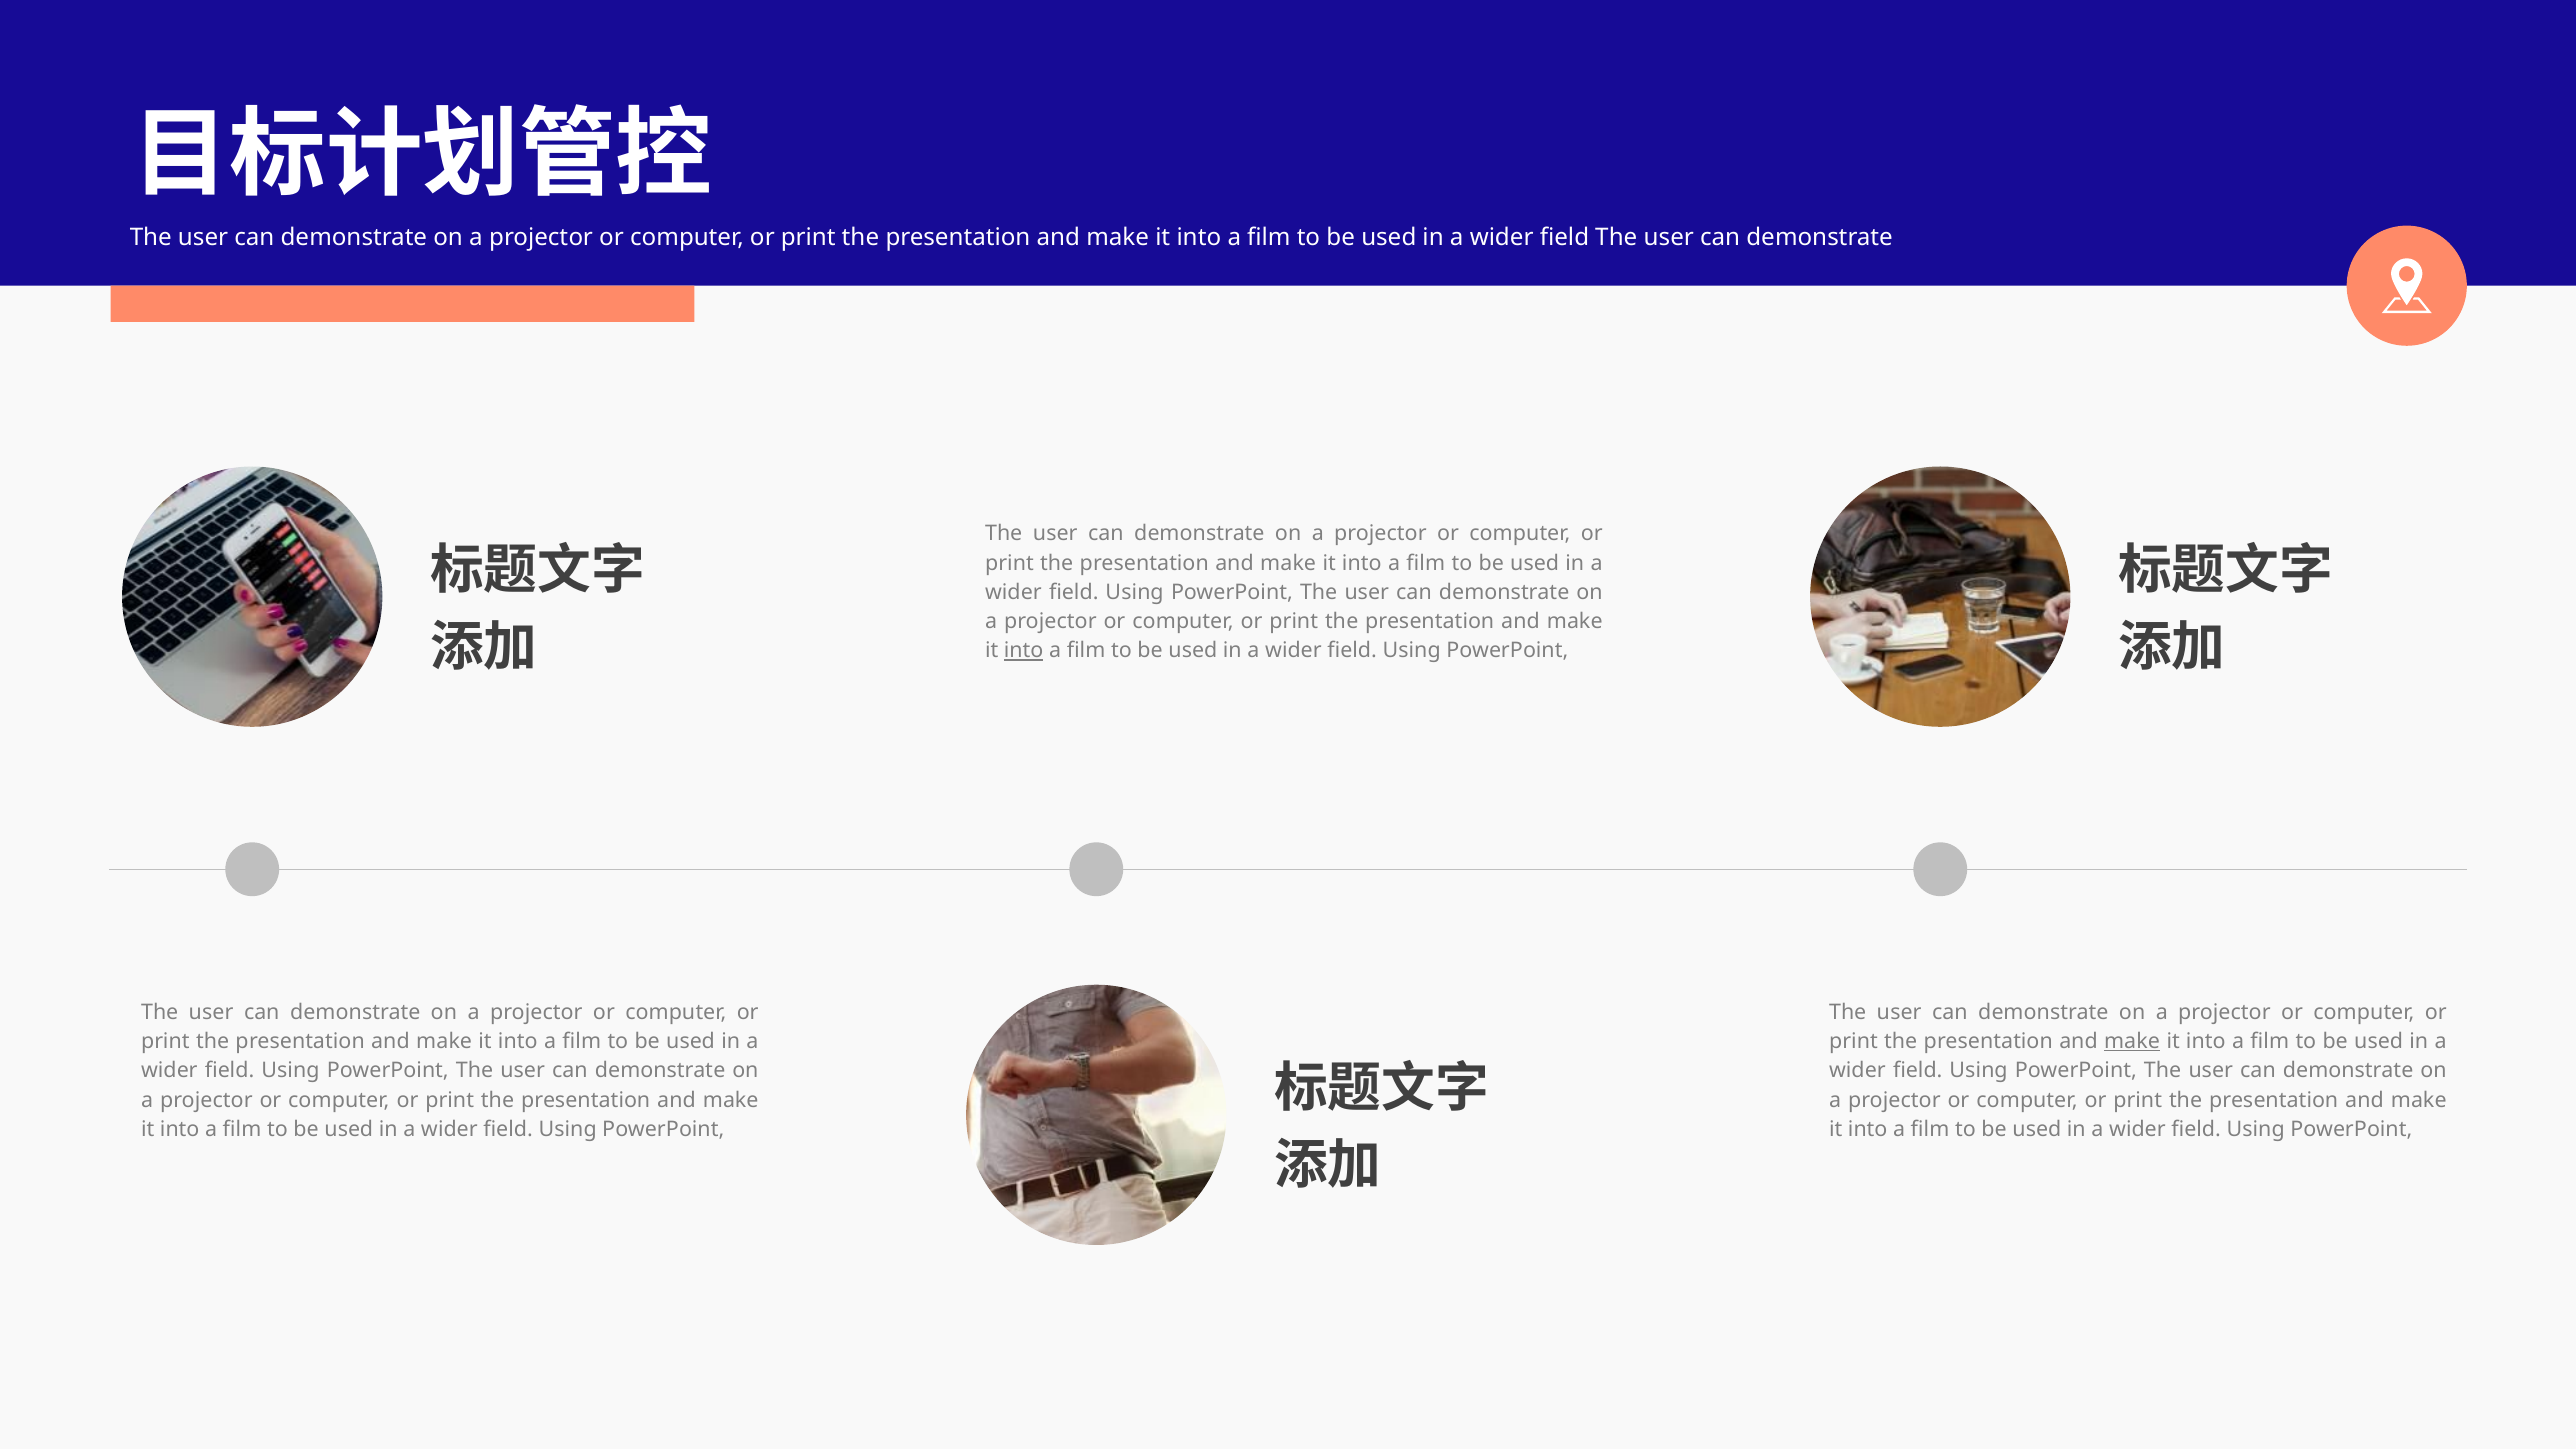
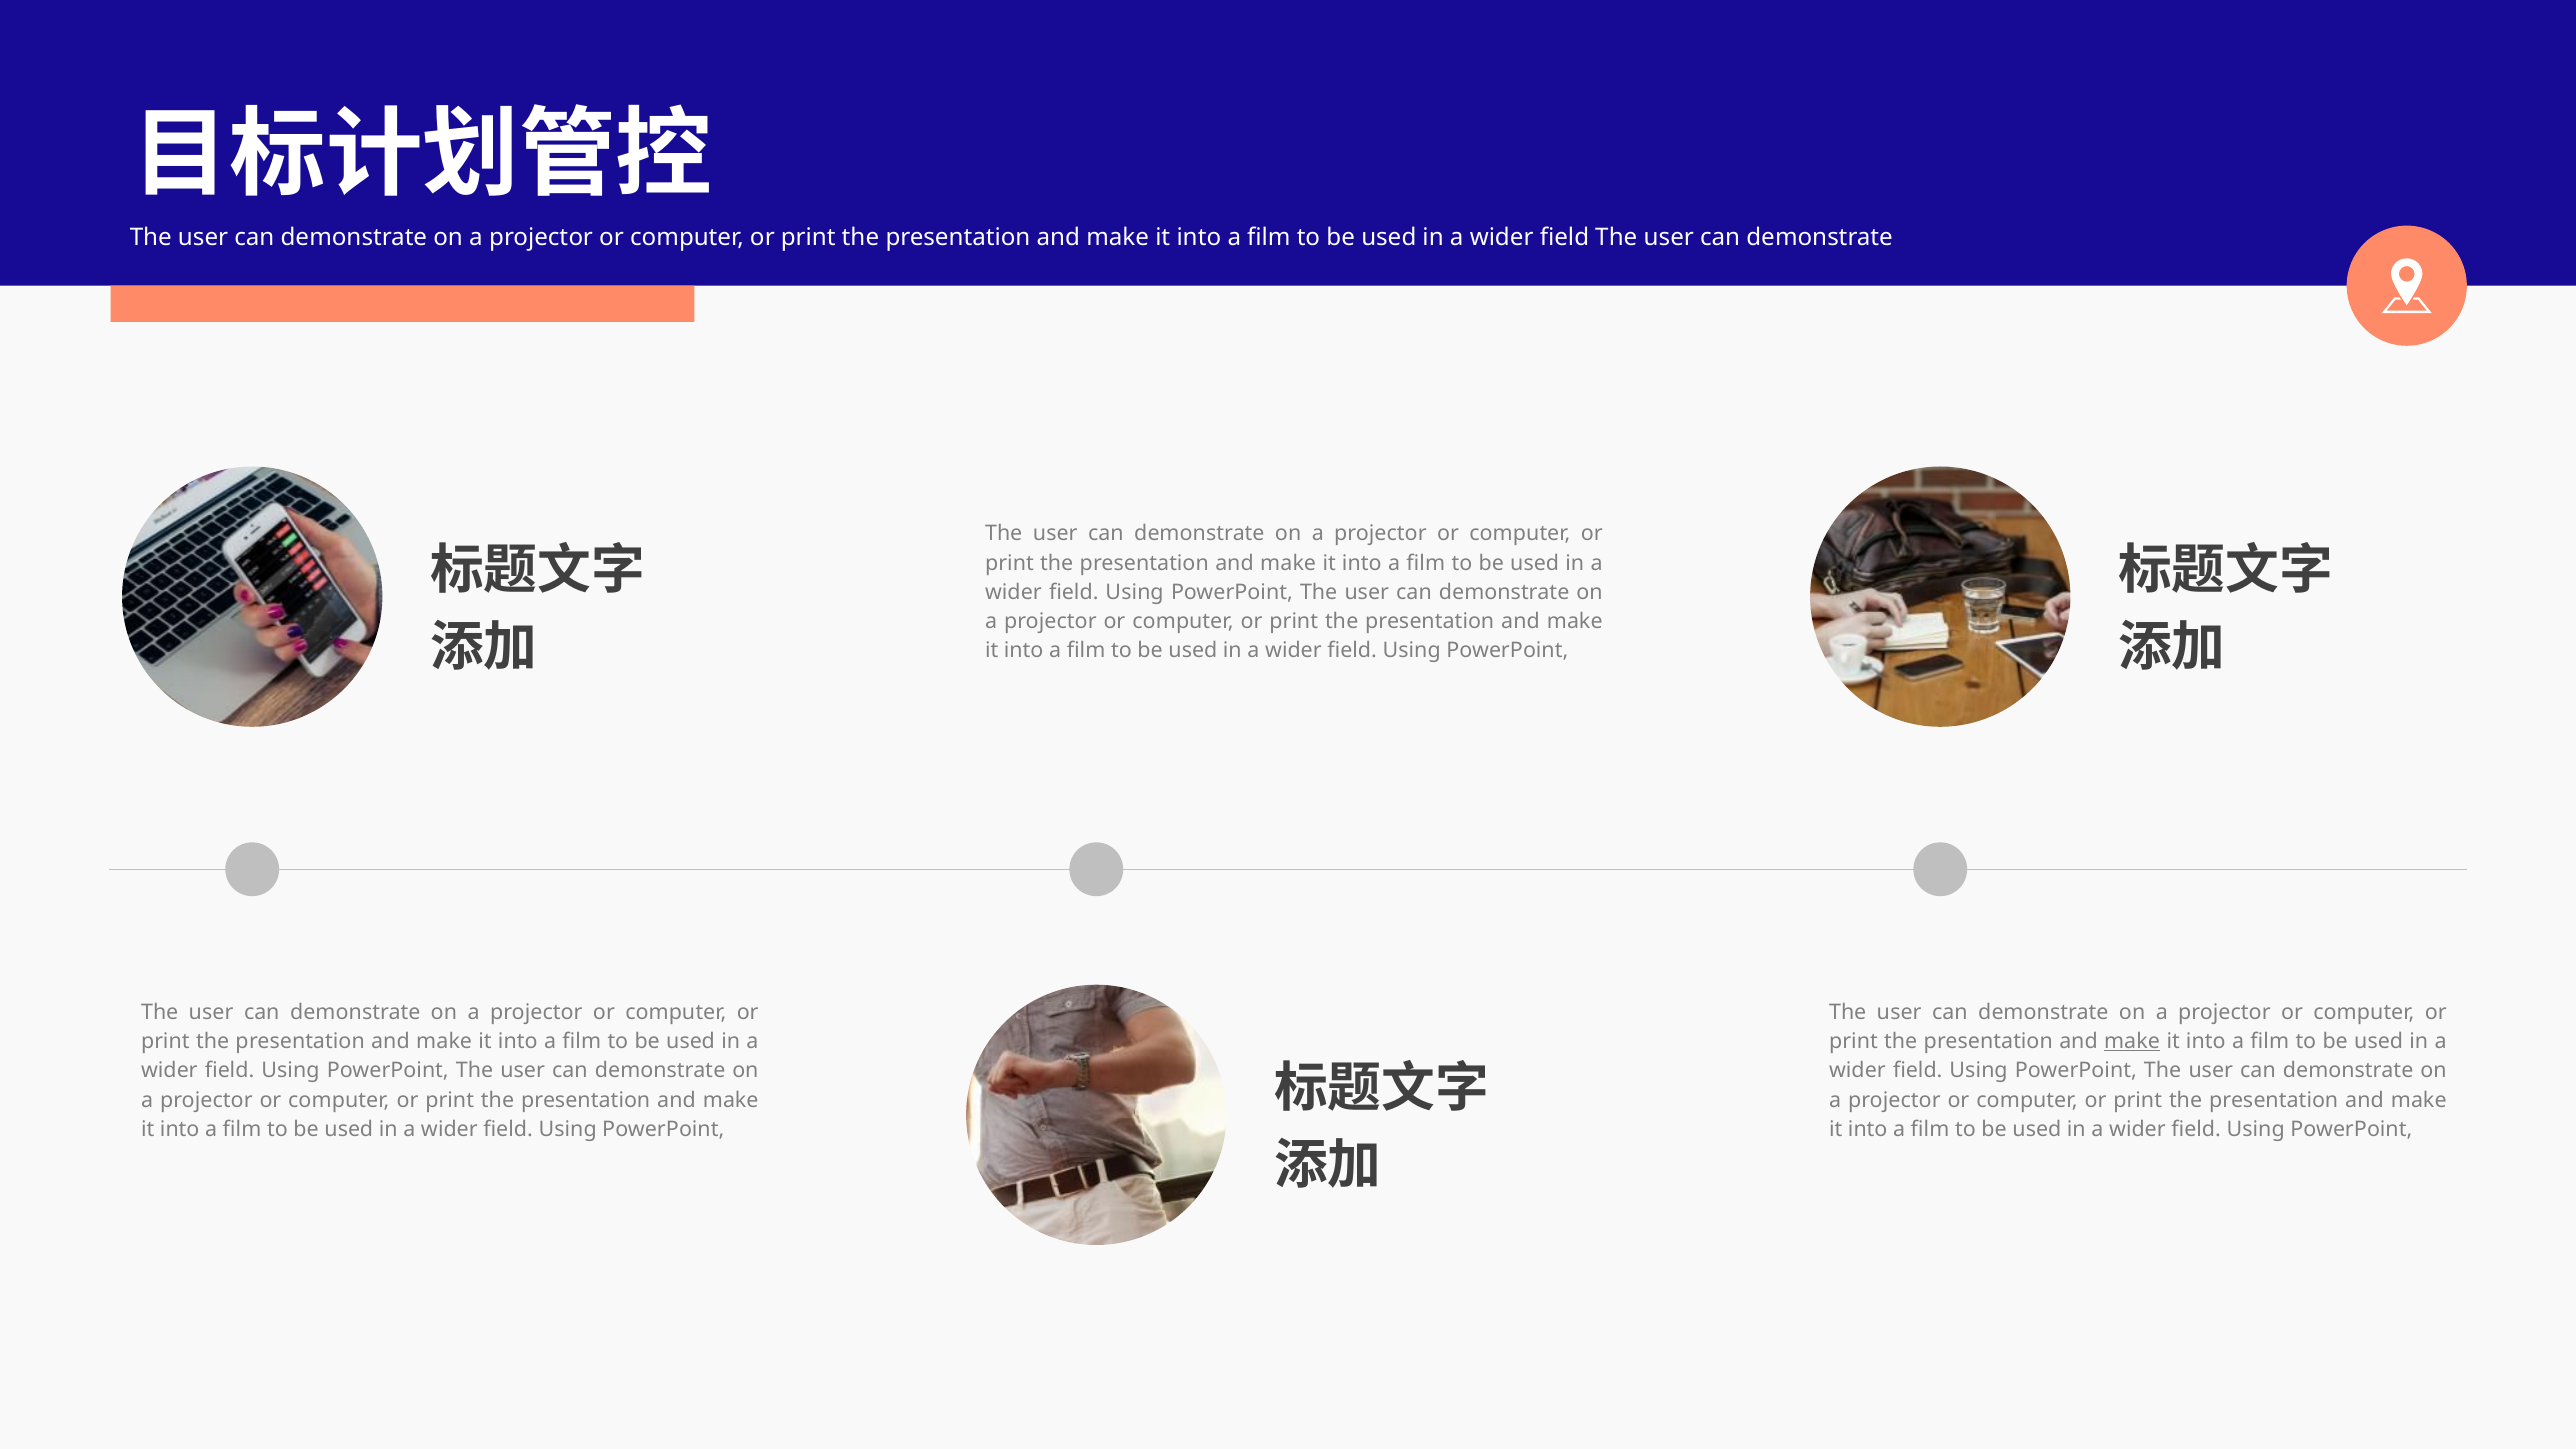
into at (1024, 651) underline: present -> none
